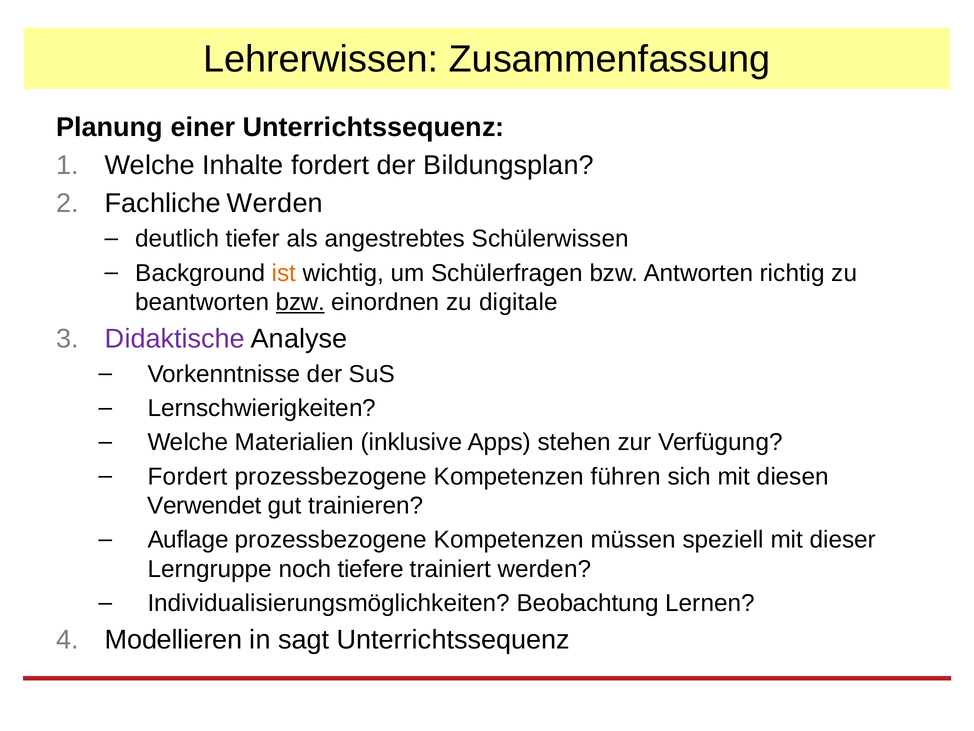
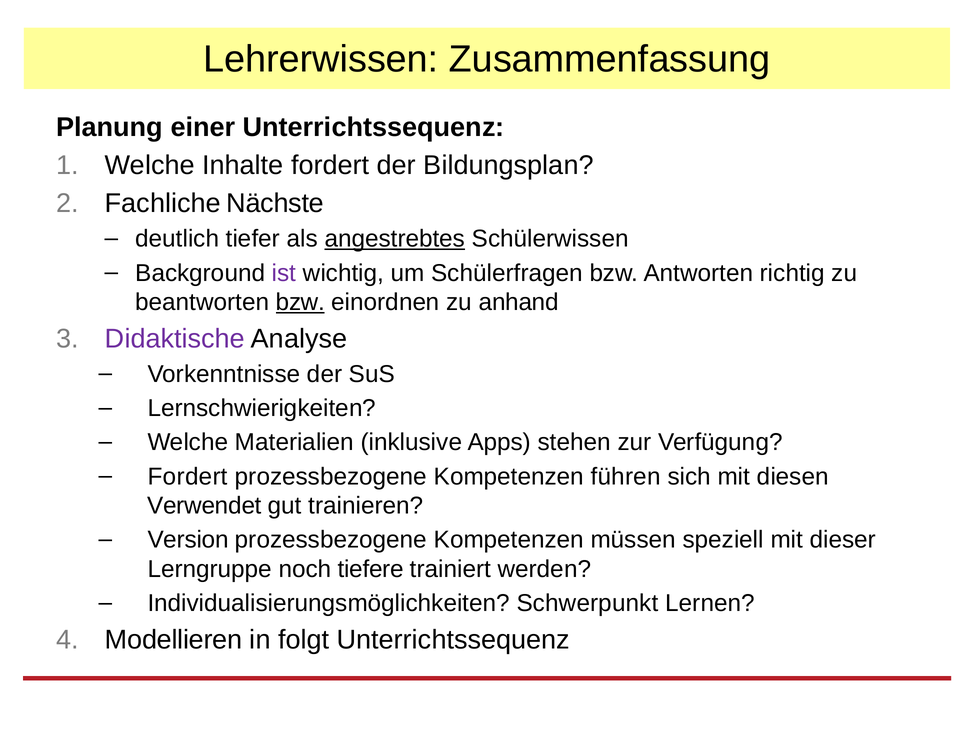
Fachliche Werden: Werden -> Nächste
angestrebtes underline: none -> present
ist colour: orange -> purple
digitale: digitale -> anhand
Auflage: Auflage -> Version
Beobachtung: Beobachtung -> Schwerpunkt
sagt: sagt -> folgt
